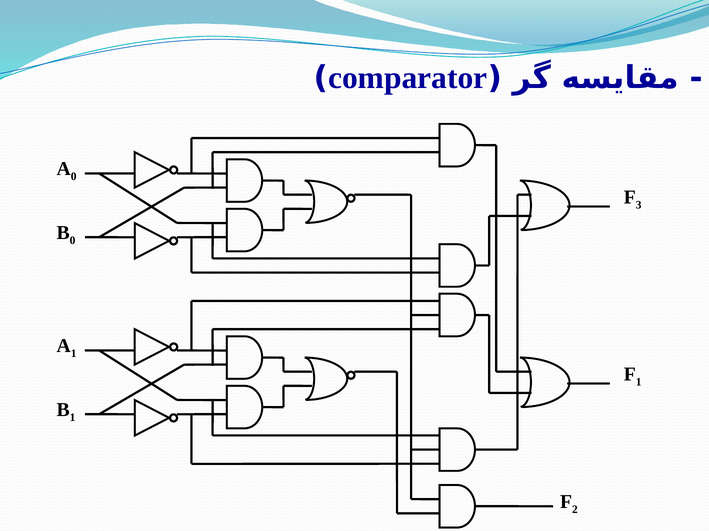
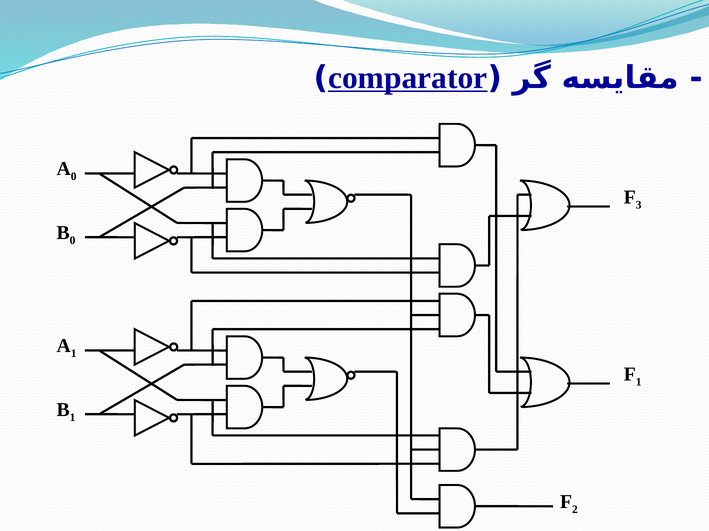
comparator underline: none -> present
